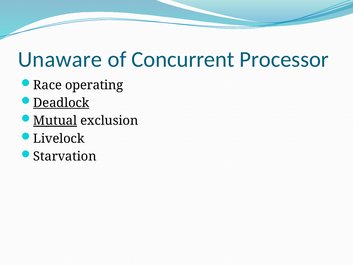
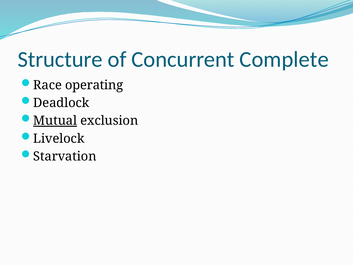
Unaware: Unaware -> Structure
Processor: Processor -> Complete
Deadlock underline: present -> none
